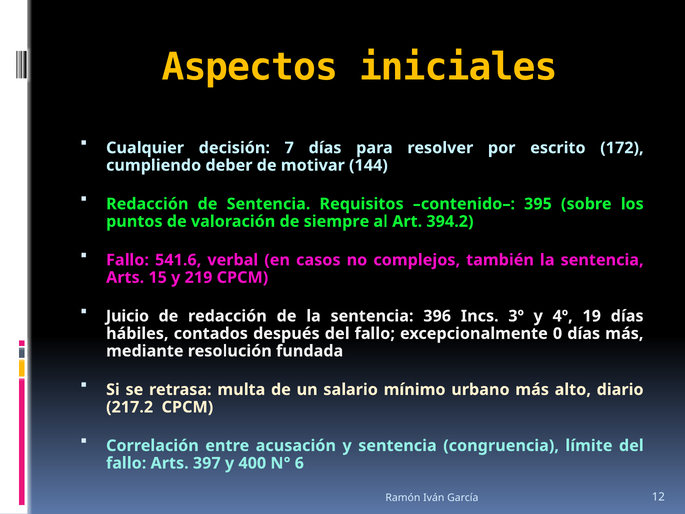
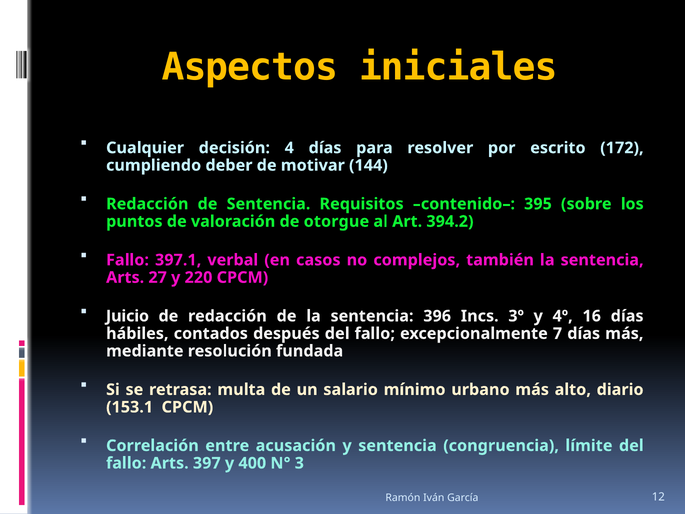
7: 7 -> 4
siempre: siempre -> otorgue
541.6: 541.6 -> 397.1
15: 15 -> 27
219: 219 -> 220
19: 19 -> 16
0: 0 -> 7
217.2: 217.2 -> 153.1
6: 6 -> 3
